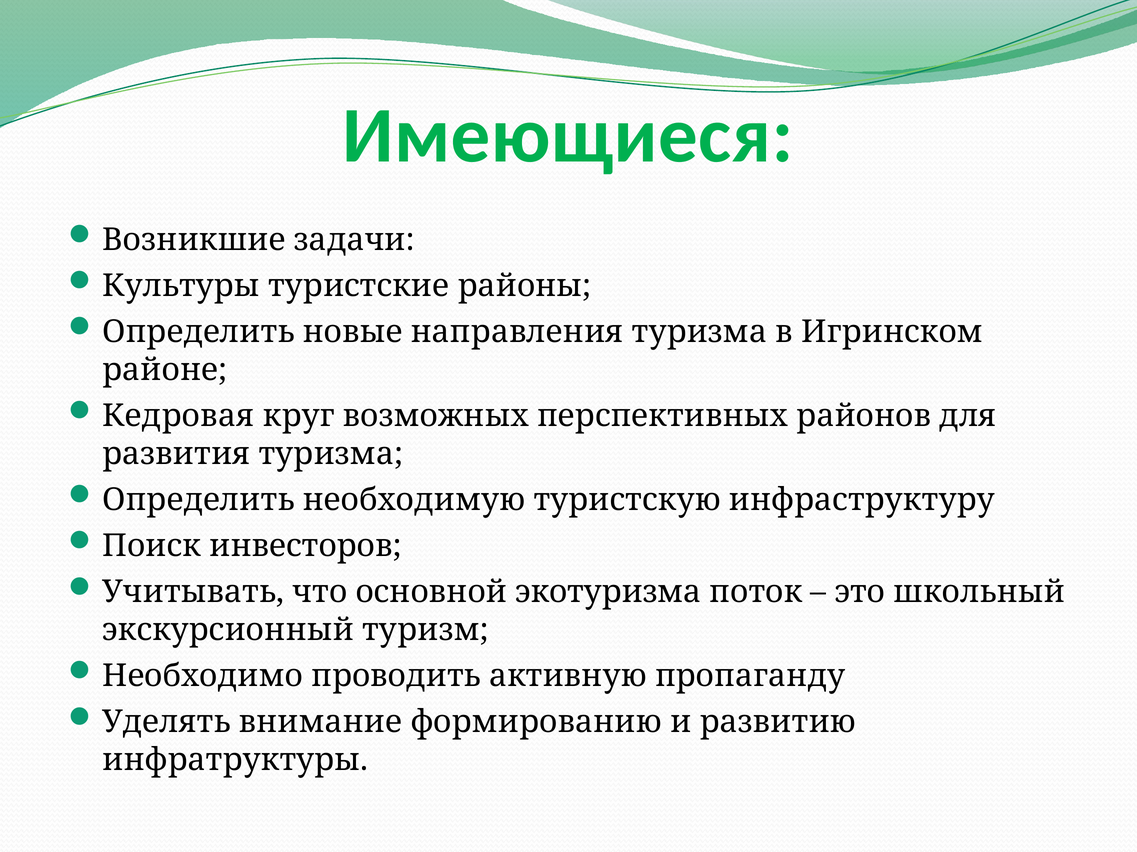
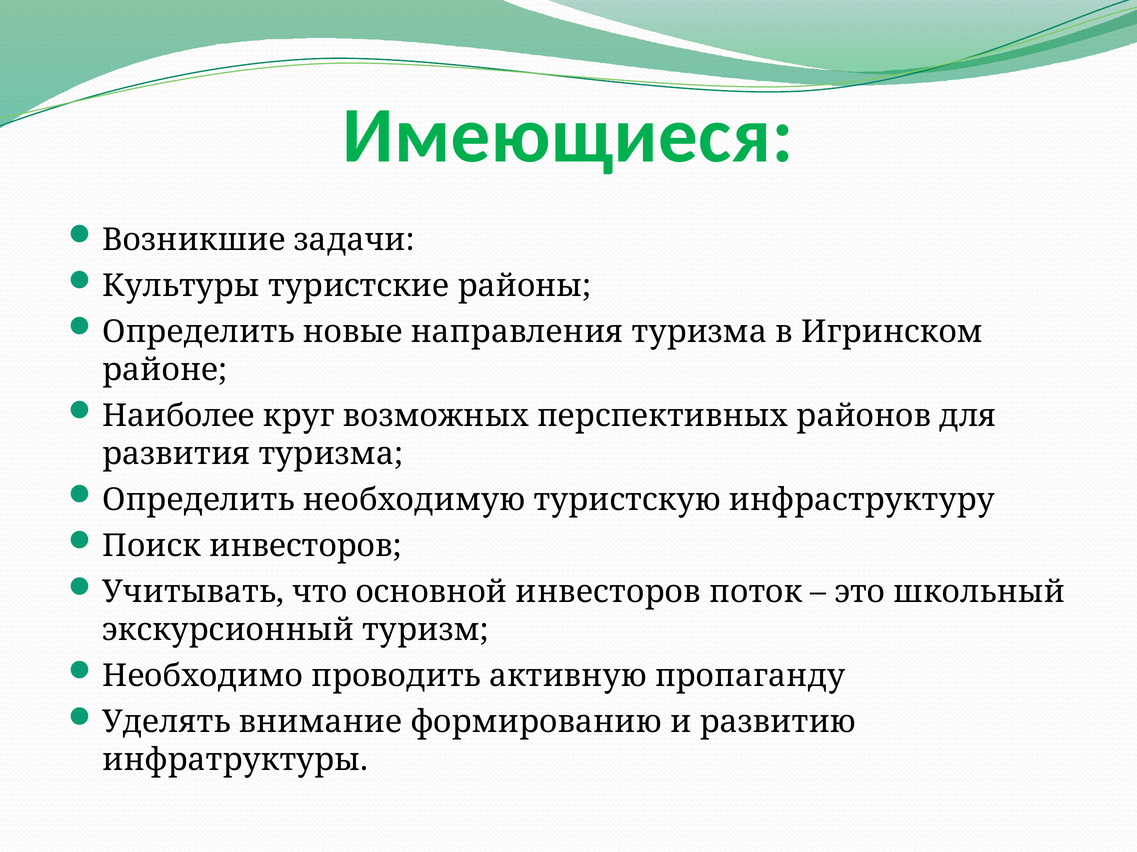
Кедровая: Кедровая -> Наиболее
основной экотуризма: экотуризма -> инвесторов
